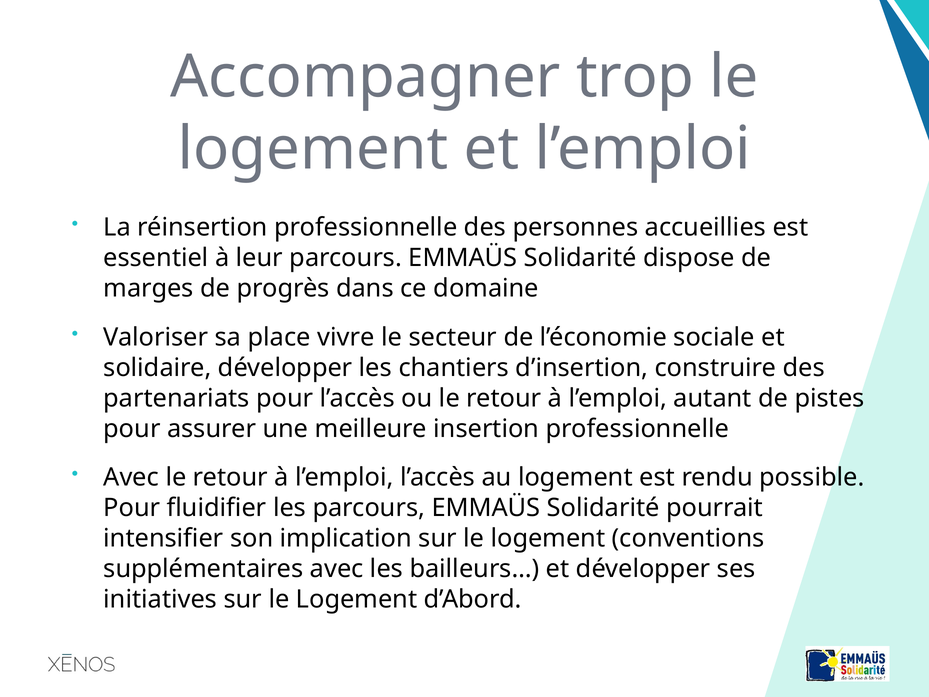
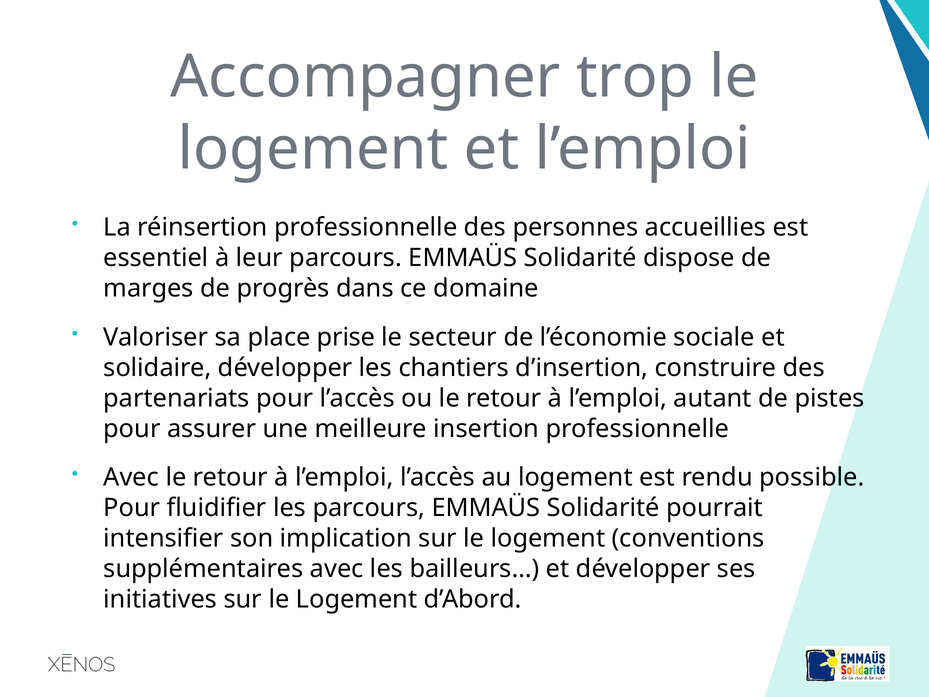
vivre: vivre -> prise
